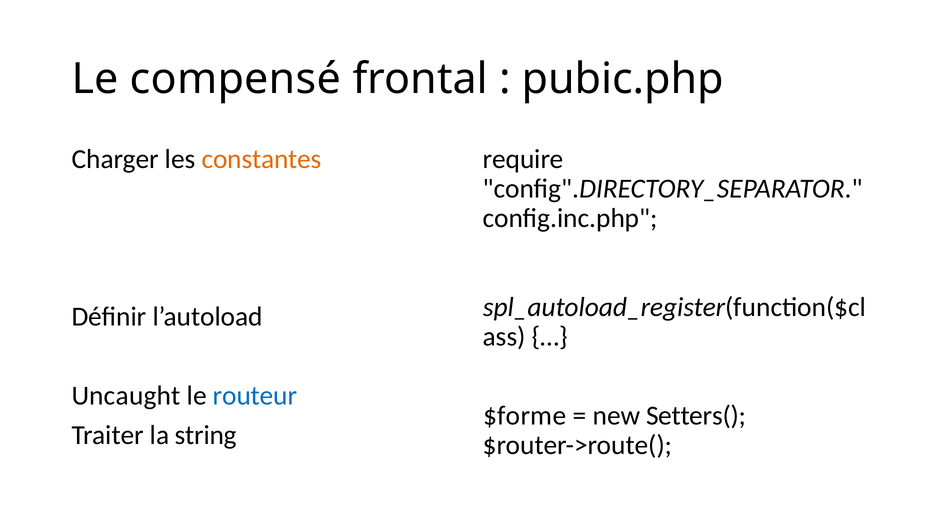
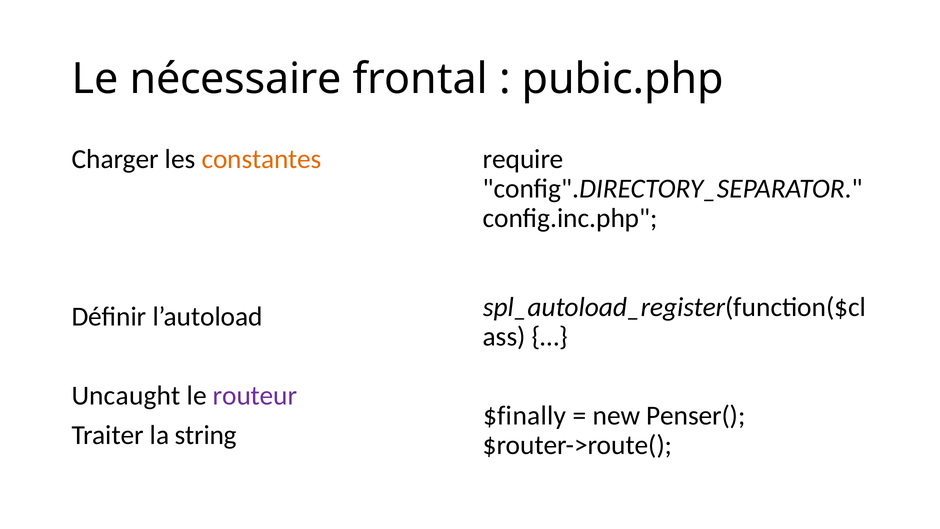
compensé: compensé -> nécessaire
routeur colour: blue -> purple
$forme: $forme -> $finally
Setters(: Setters( -> Penser(
